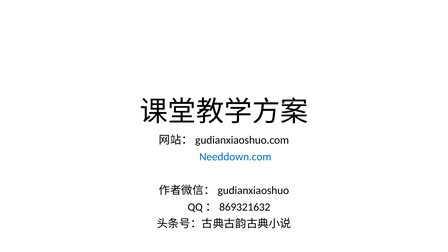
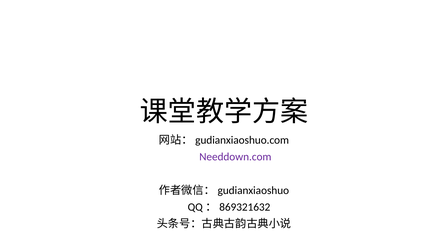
Needdown.com colour: blue -> purple
